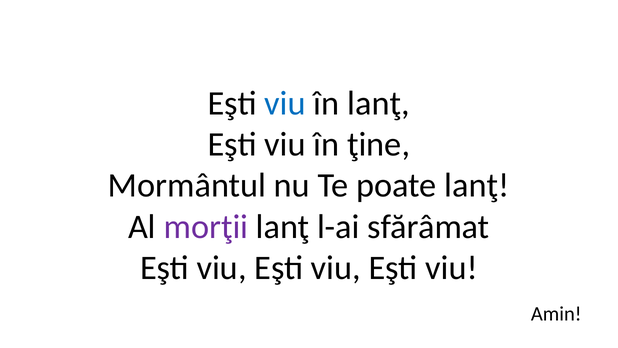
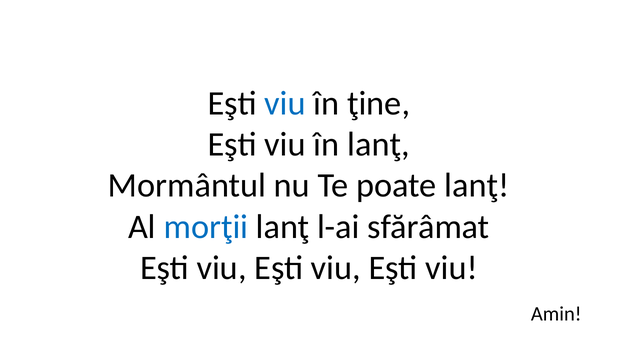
în lanţ: lanţ -> ţine
în ţine: ţine -> lanţ
morţii colour: purple -> blue
